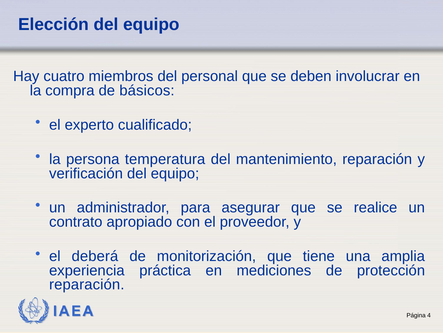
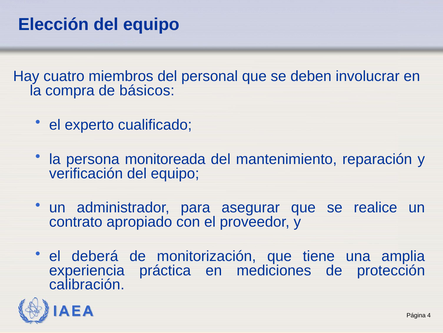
temperatura: temperatura -> monitoreada
reparación at (87, 284): reparación -> calibración
